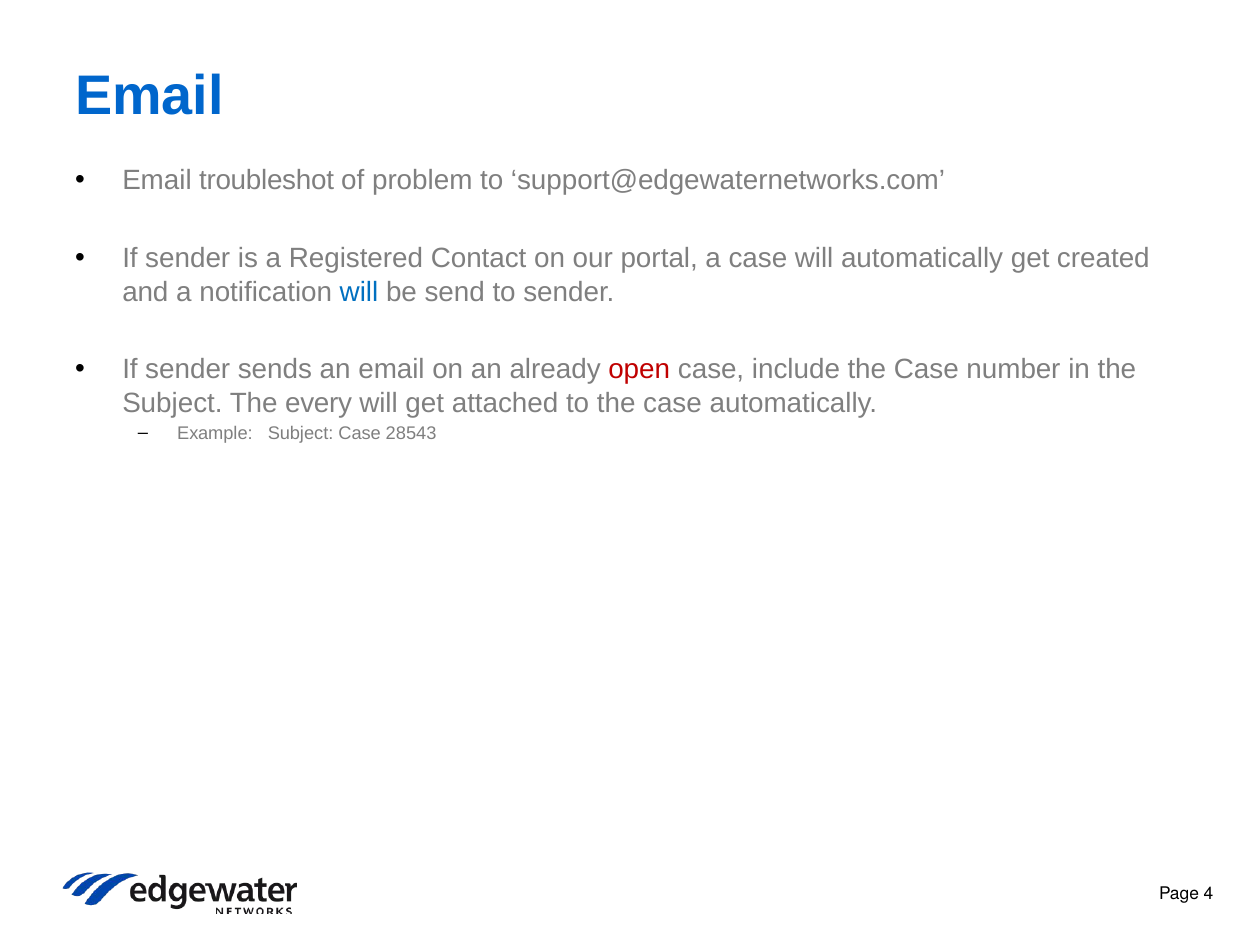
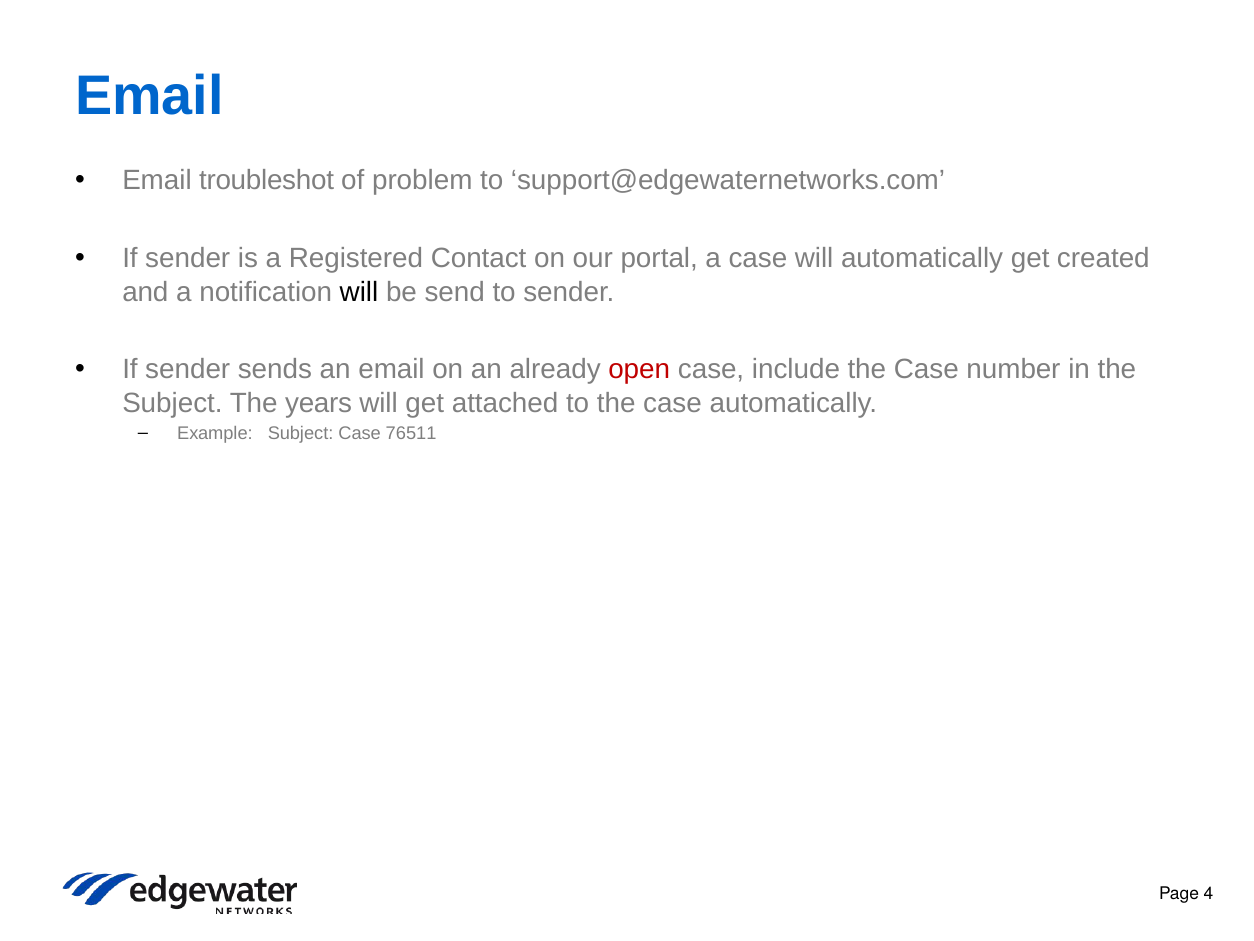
will at (359, 292) colour: blue -> black
every: every -> years
28543: 28543 -> 76511
